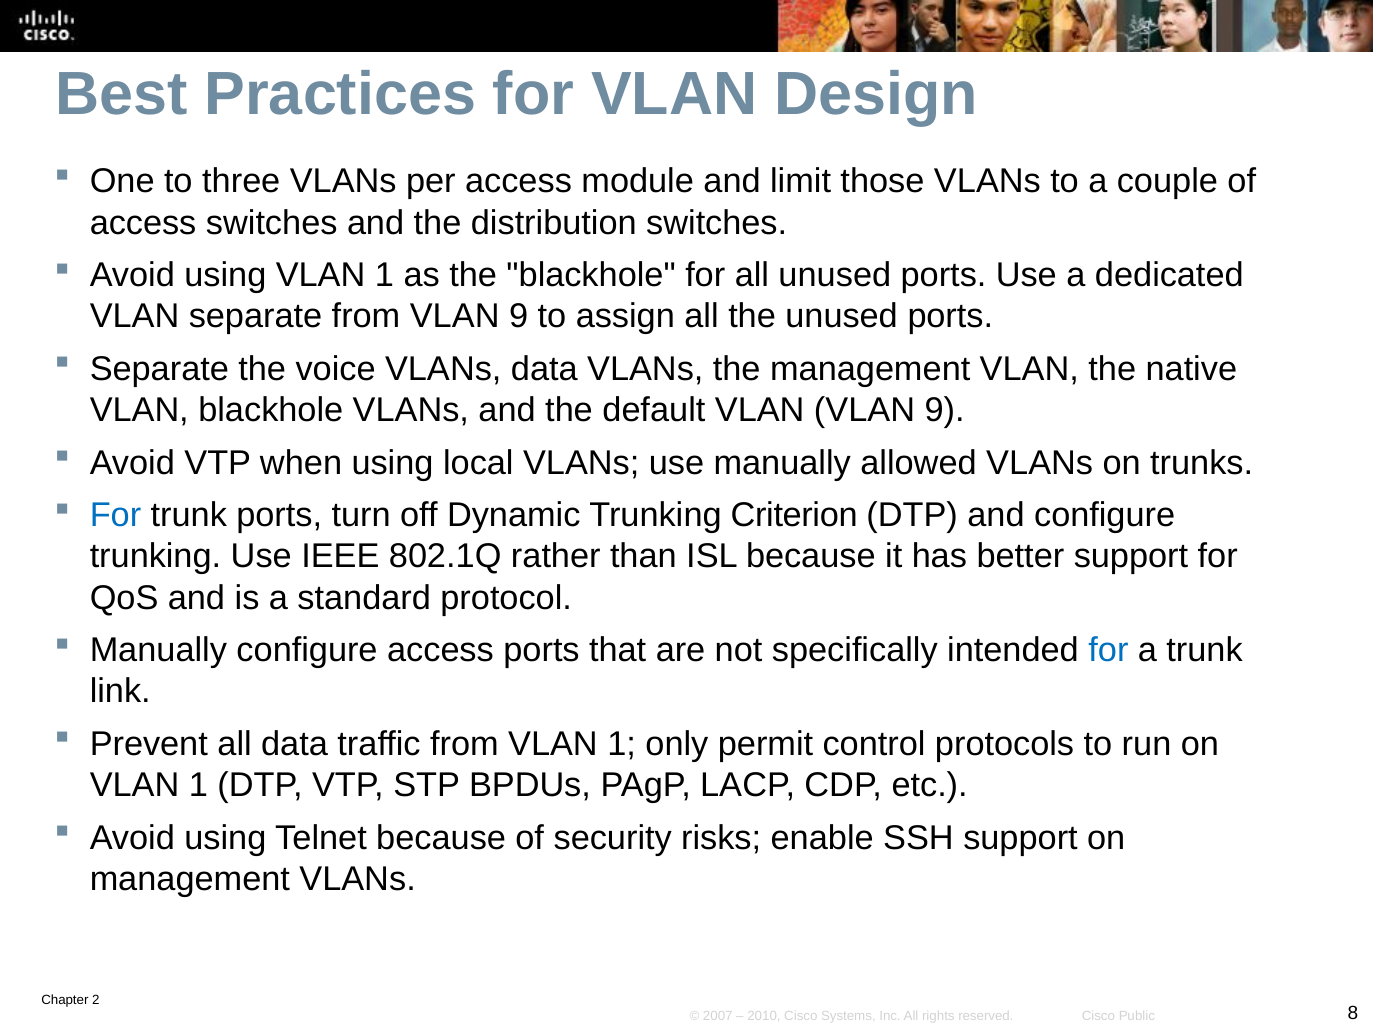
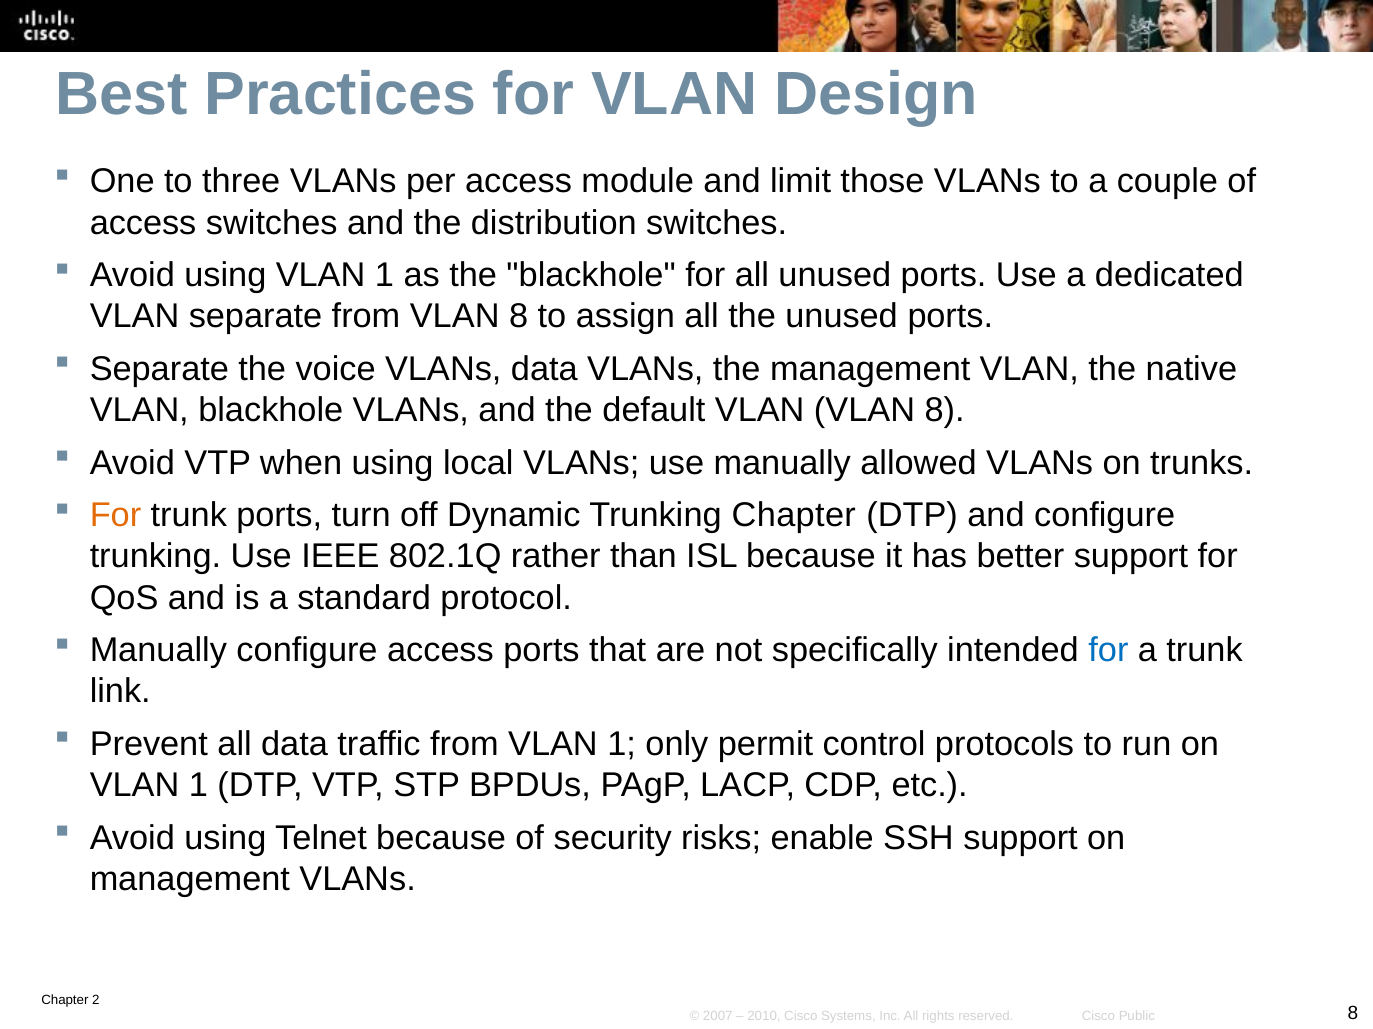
from VLAN 9: 9 -> 8
VLAN VLAN 9: 9 -> 8
For at (116, 516) colour: blue -> orange
Trunking Criterion: Criterion -> Chapter
